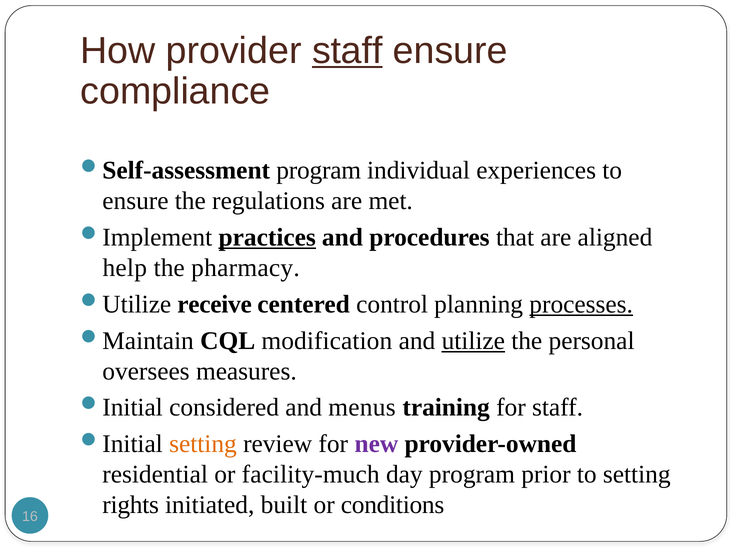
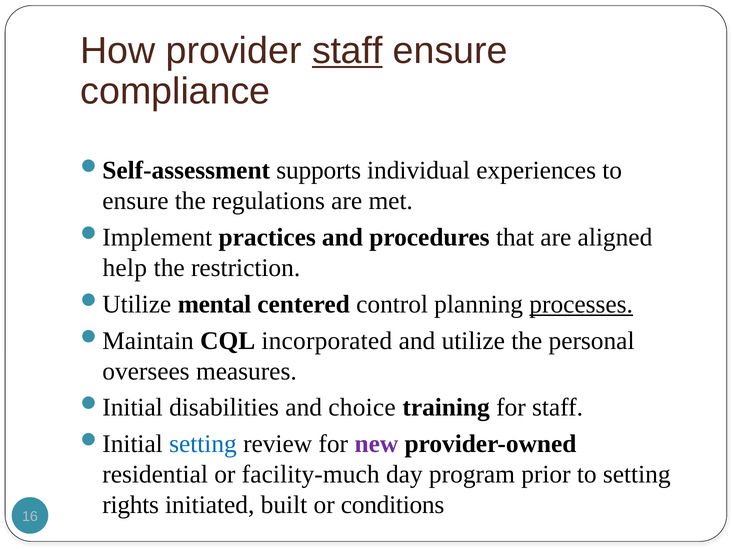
program at (319, 171): program -> supports
practices underline: present -> none
pharmacy: pharmacy -> restriction
receive: receive -> mental
modification: modification -> incorporated
utilize underline: present -> none
considered: considered -> disabilities
menus: menus -> choice
setting at (203, 444) colour: orange -> blue
